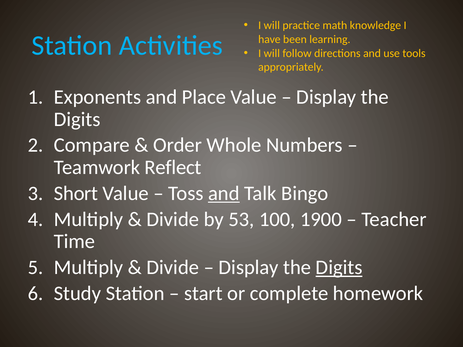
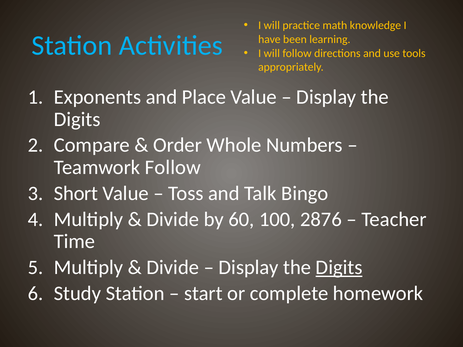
Teamwork Reflect: Reflect -> Follow
and at (224, 193) underline: present -> none
53: 53 -> 60
1900: 1900 -> 2876
